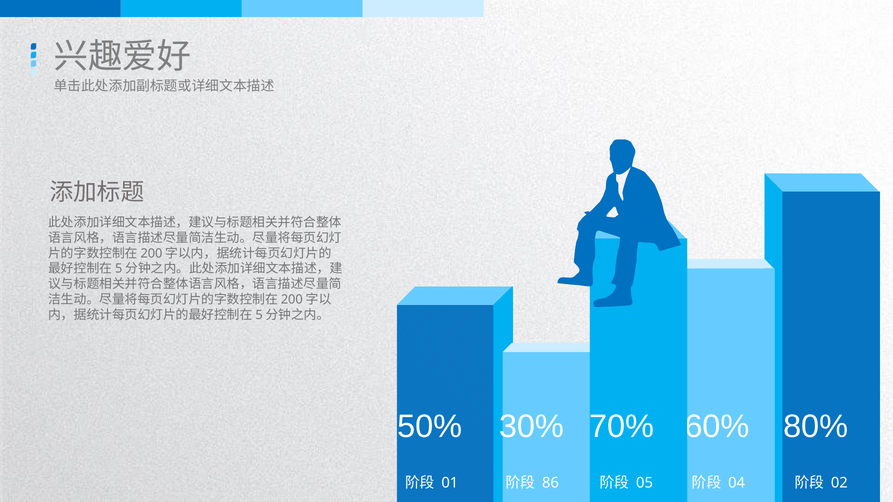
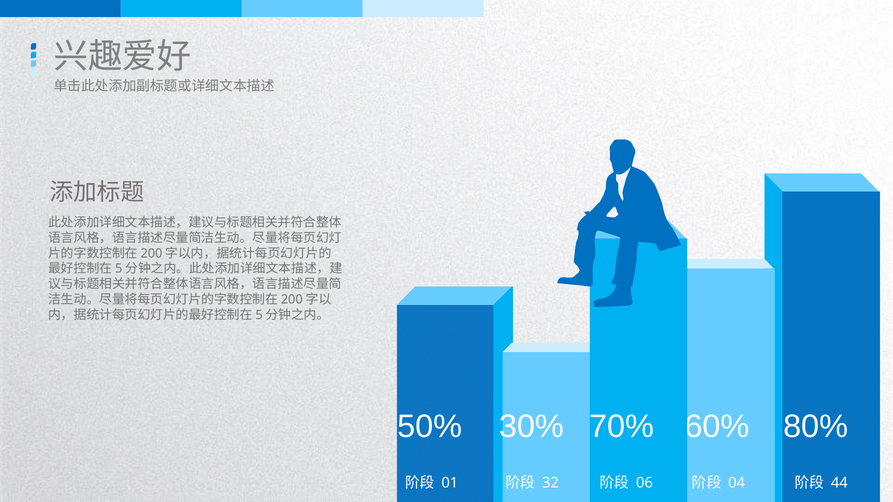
86: 86 -> 32
05: 05 -> 06
02: 02 -> 44
